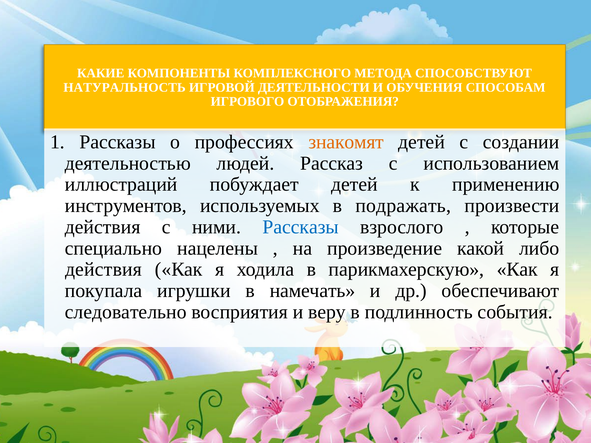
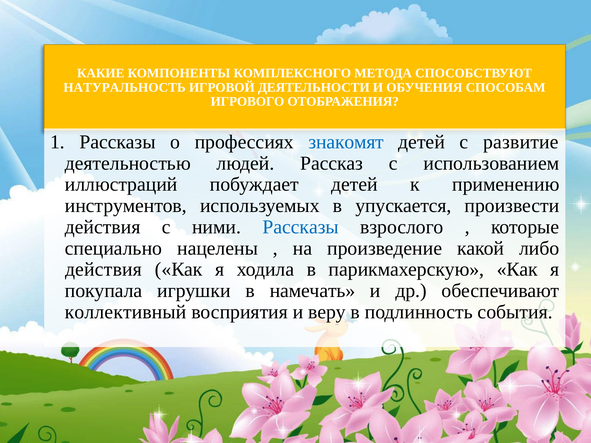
знакомят colour: orange -> blue
создании: создании -> развитие
подражать: подражать -> упускается
следовательно: следовательно -> коллективный
